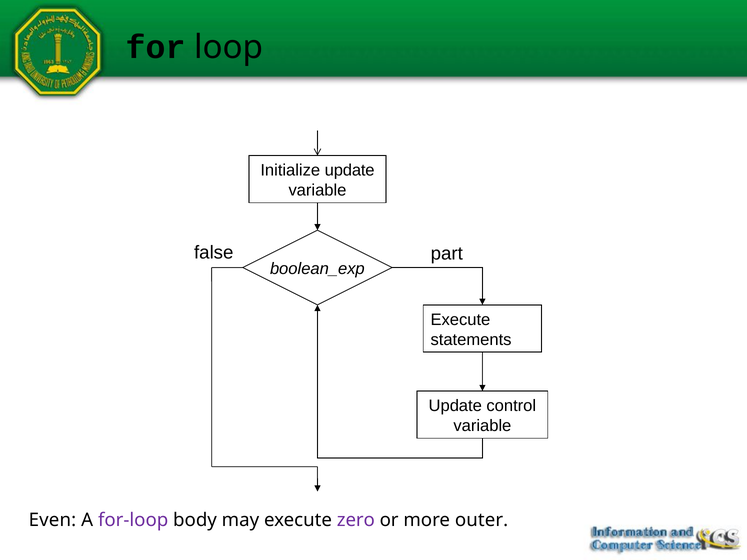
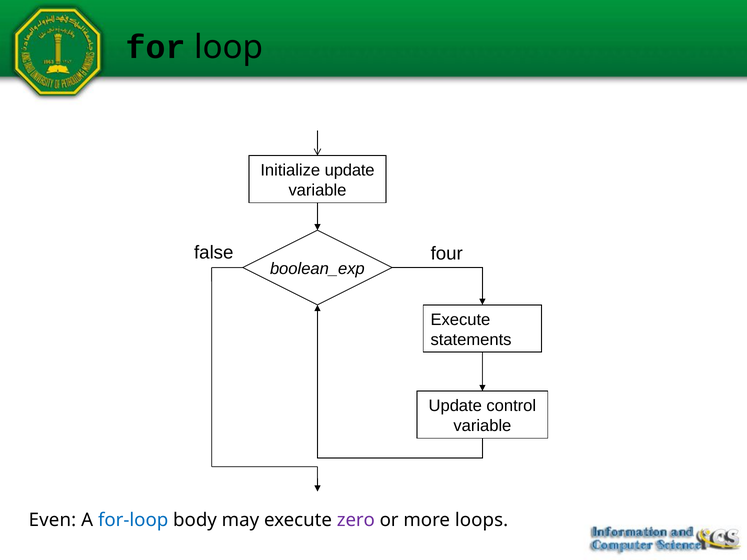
part: part -> four
for-loop colour: purple -> blue
outer: outer -> loops
